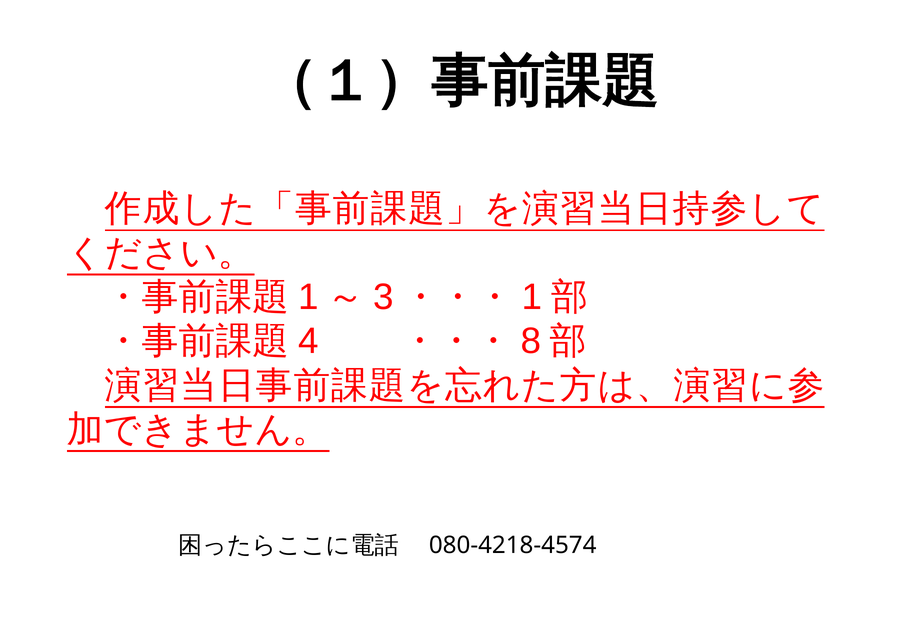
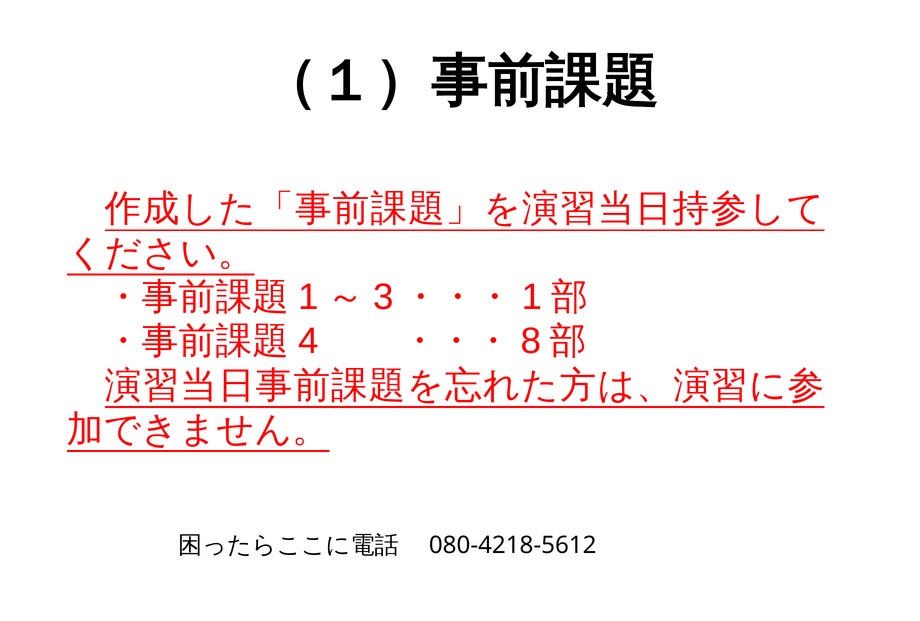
080-4218-4574: 080-4218-4574 -> 080-4218-5612
